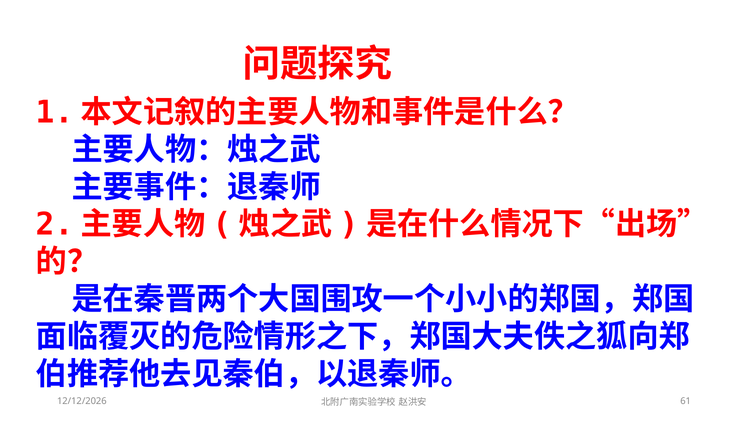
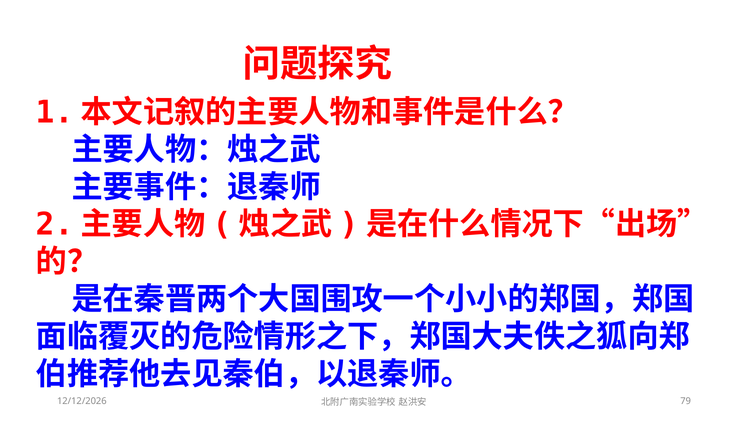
61: 61 -> 79
